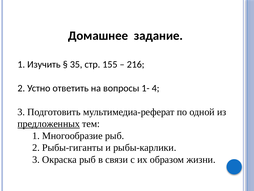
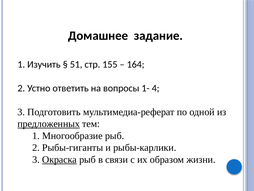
35: 35 -> 51
216: 216 -> 164
Окраска underline: none -> present
